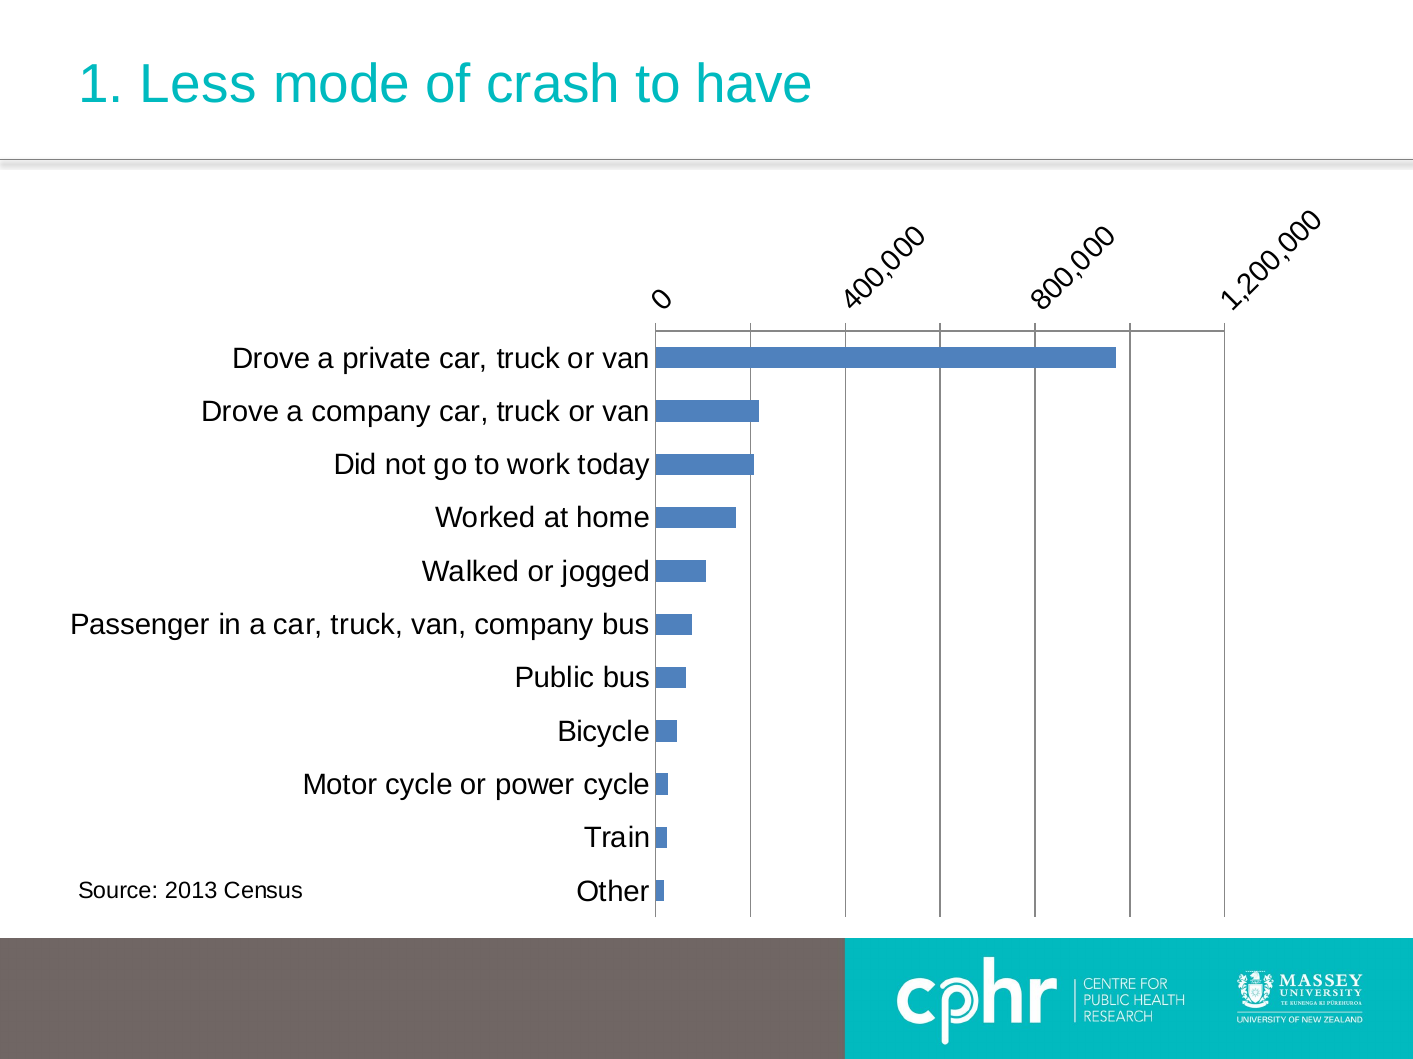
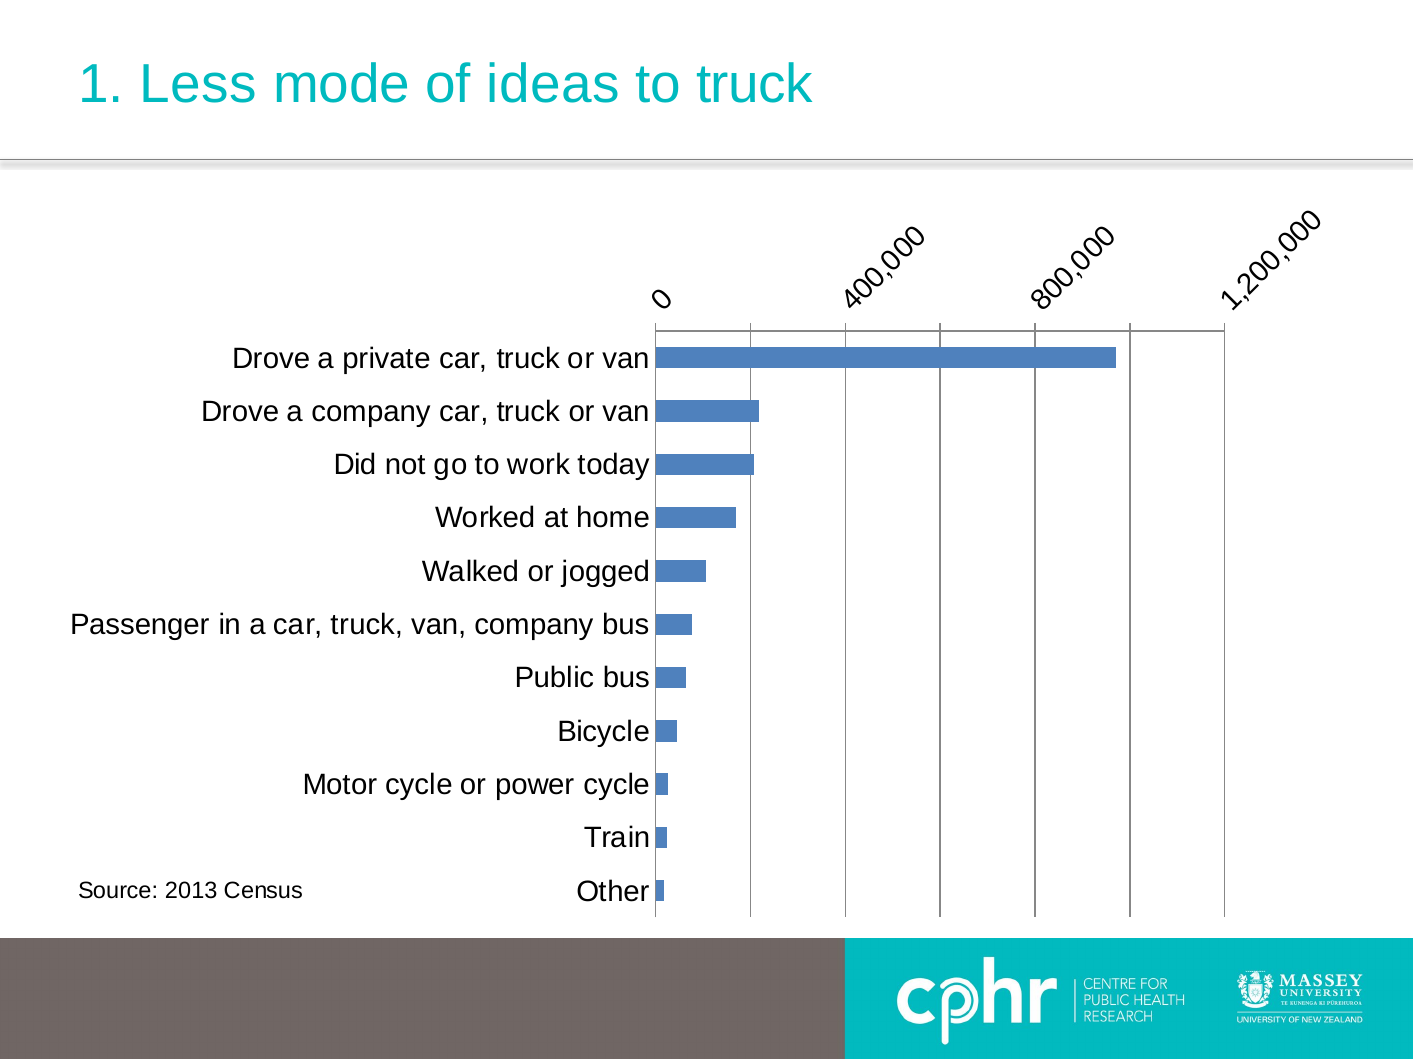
crash: crash -> ideas
to have: have -> truck
